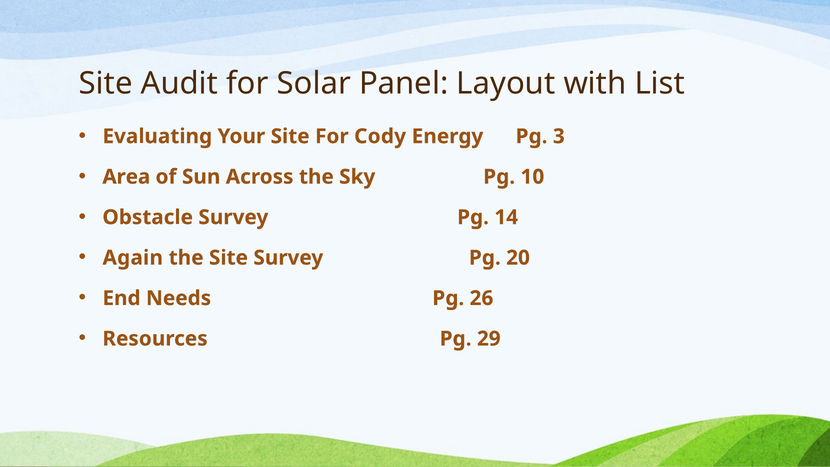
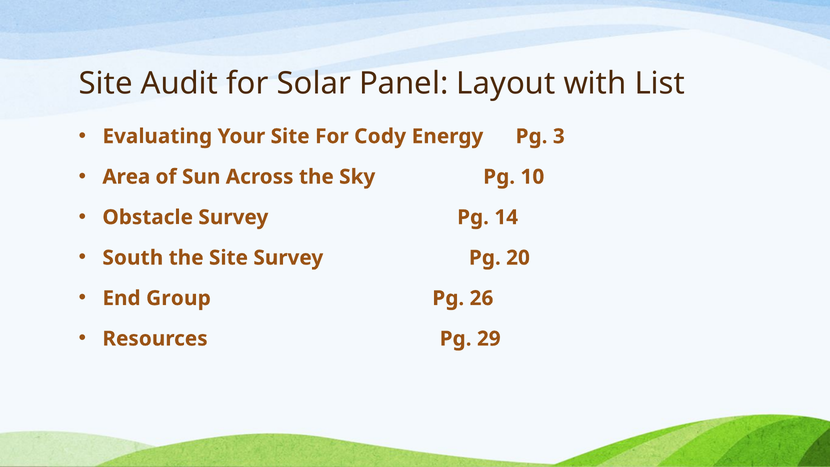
Again: Again -> South
Needs: Needs -> Group
